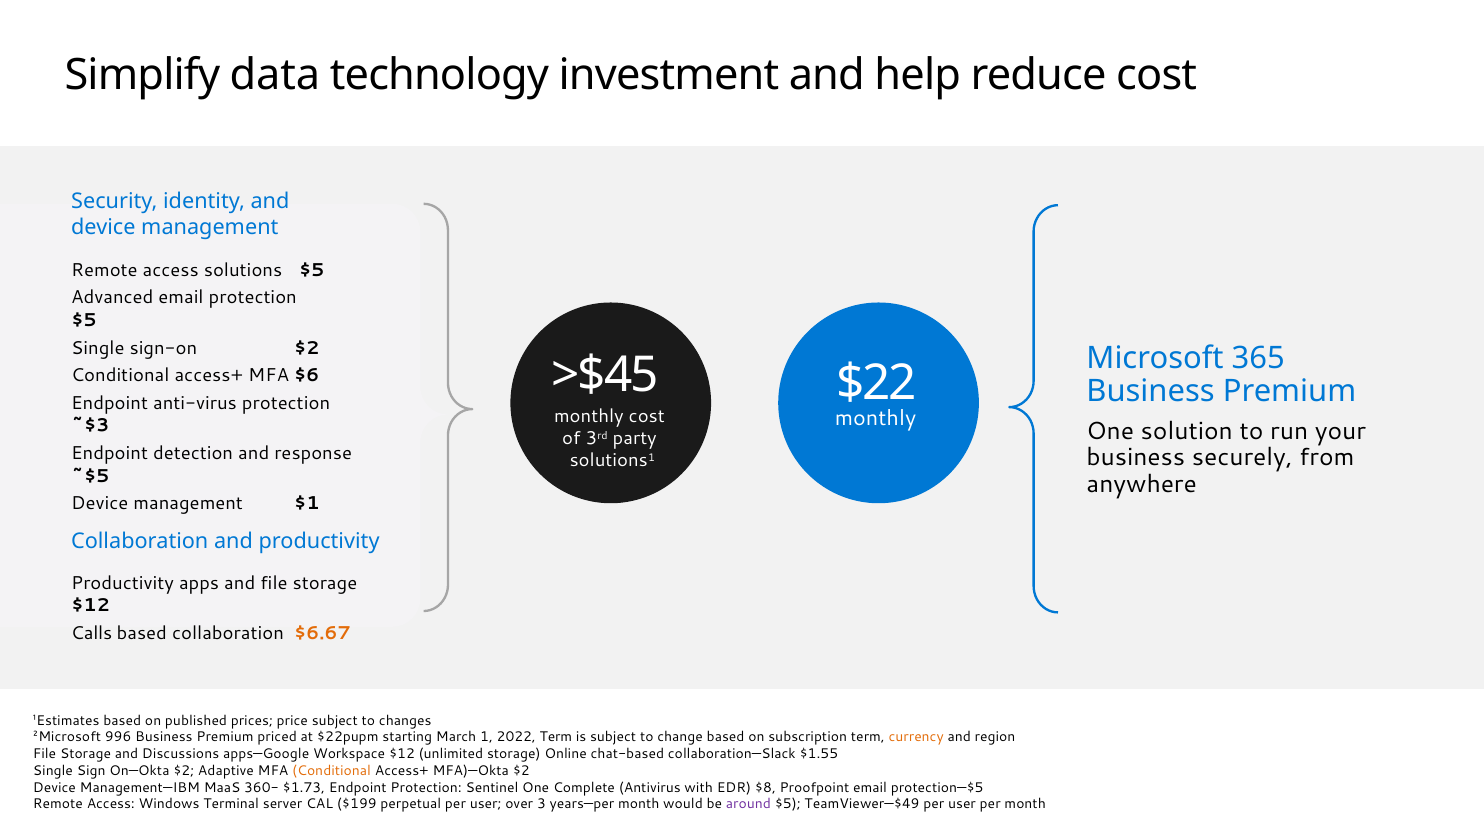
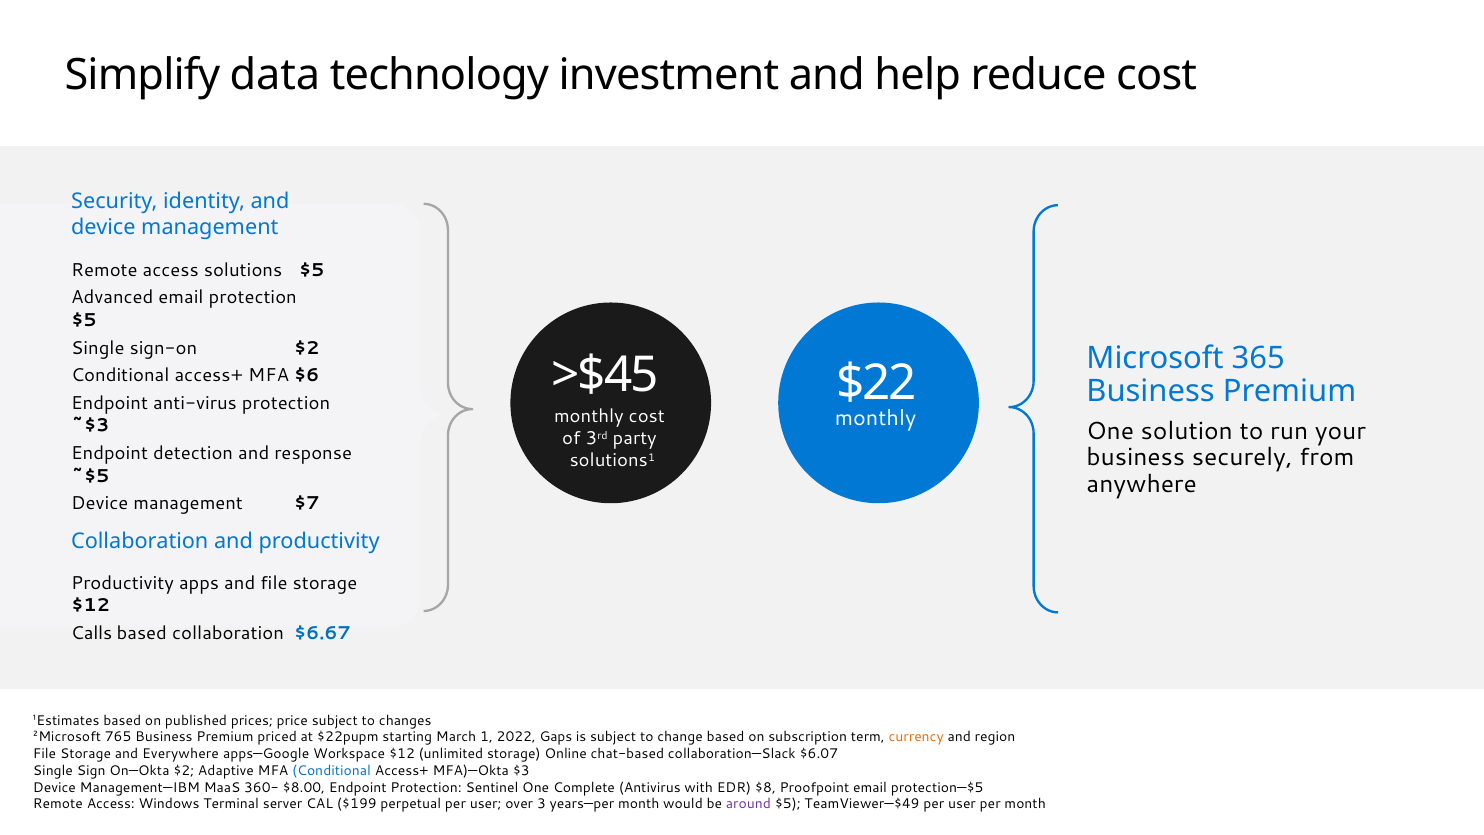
$1: $1 -> $7
$6.67 colour: orange -> blue
996: 996 -> 765
2022 Term: Term -> Gaps
Discussions: Discussions -> Everywhere
$1.55: $1.55 -> $6.07
Conditional at (332, 770) colour: orange -> blue
MFA)—Okta $2: $2 -> $3
$1.73: $1.73 -> $8.00
